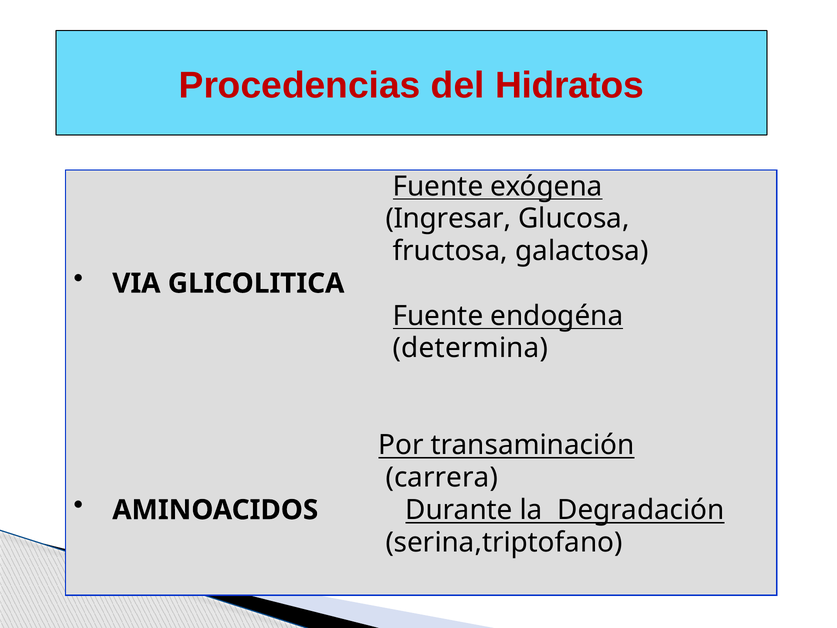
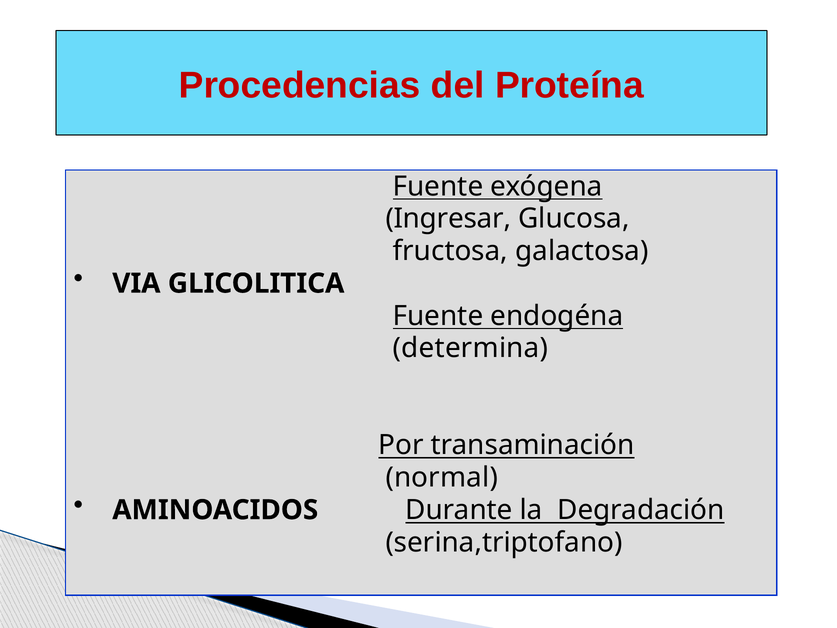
Hidratos: Hidratos -> Proteína
carrera: carrera -> normal
